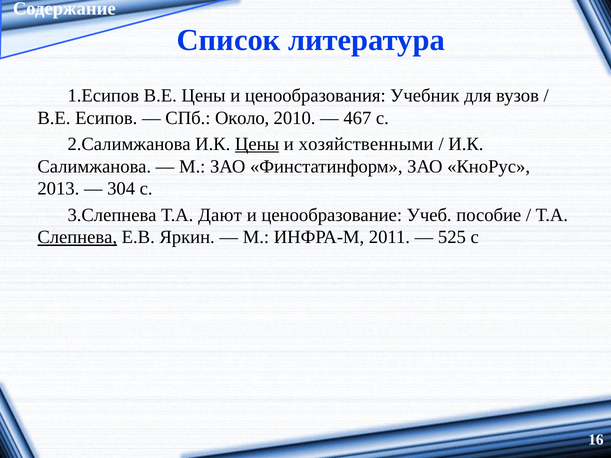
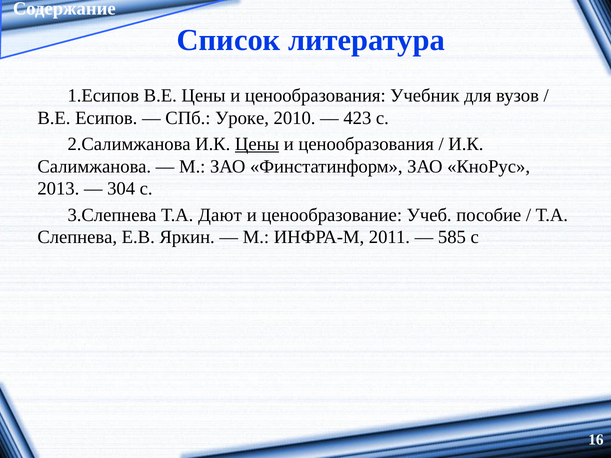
Около: Около -> Уроке
467: 467 -> 423
хозяйственными at (366, 144): хозяйственными -> ценообразования
Слепнева underline: present -> none
525: 525 -> 585
